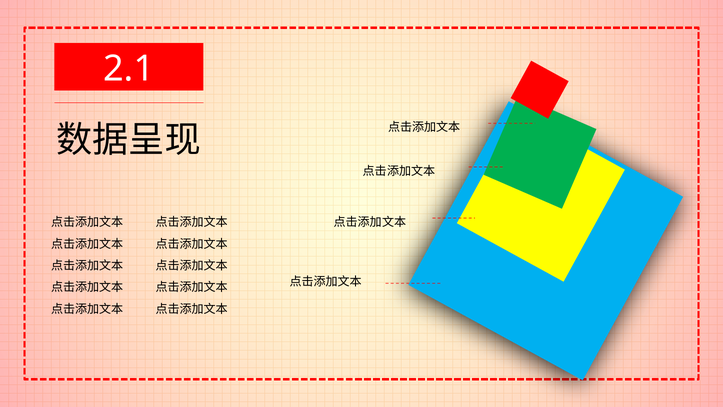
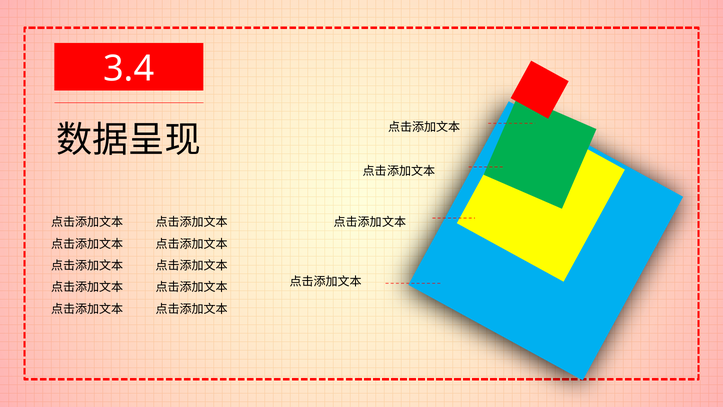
2.1: 2.1 -> 3.4
